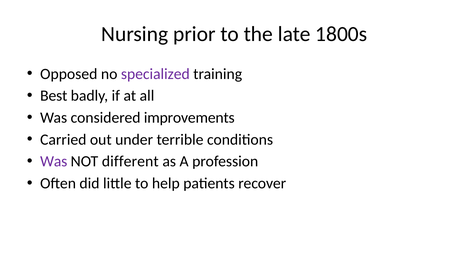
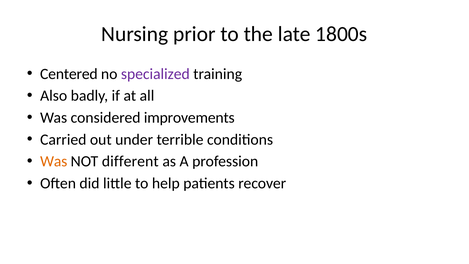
Opposed: Opposed -> Centered
Best: Best -> Also
Was at (54, 161) colour: purple -> orange
